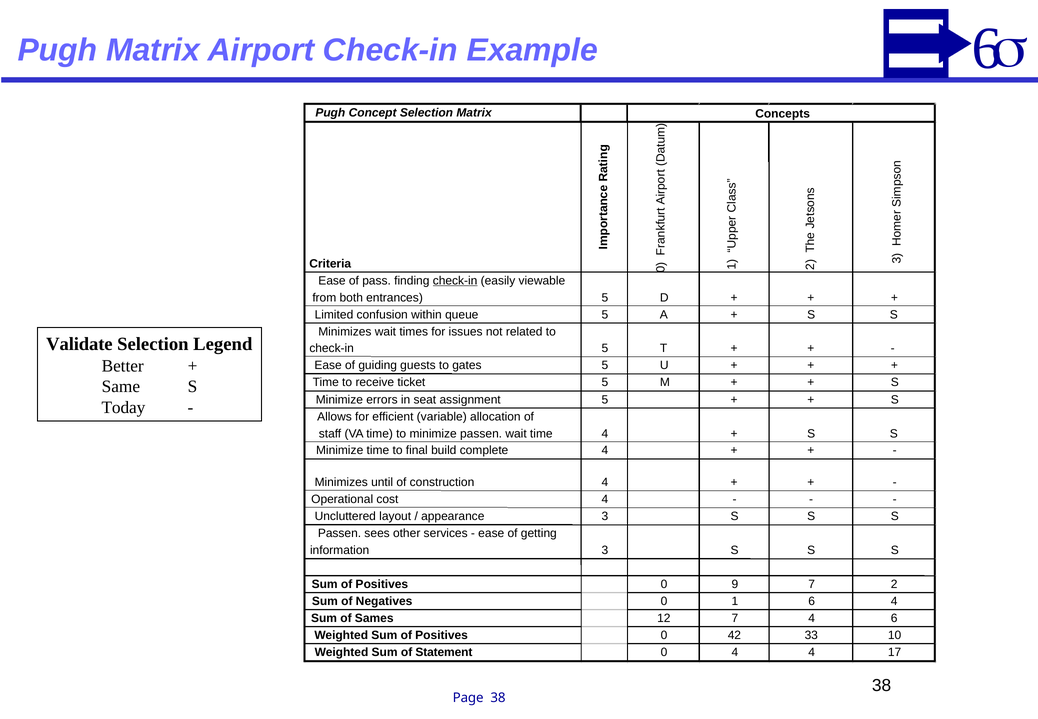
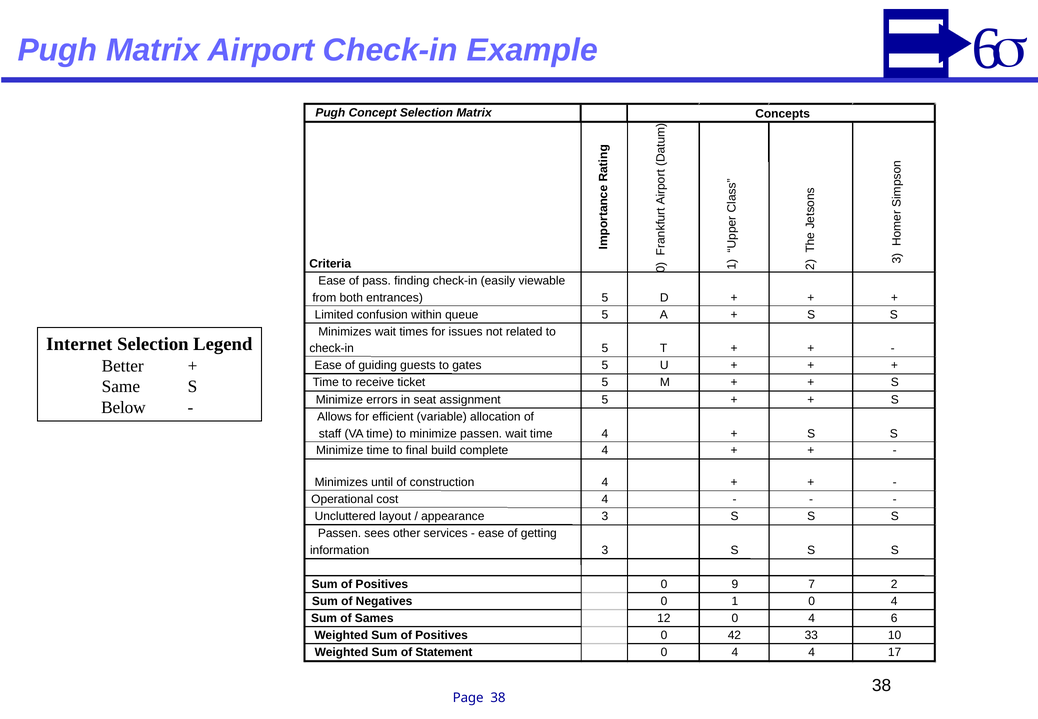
check-in at (455, 280) underline: present -> none
Validate: Validate -> Internet
Today: Today -> Below
1 6: 6 -> 0
12 7: 7 -> 0
